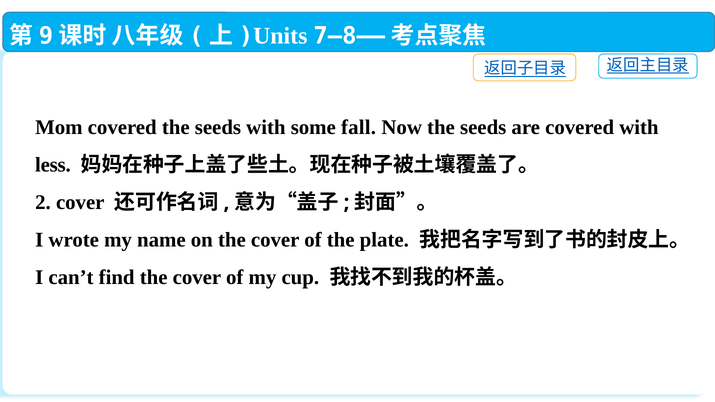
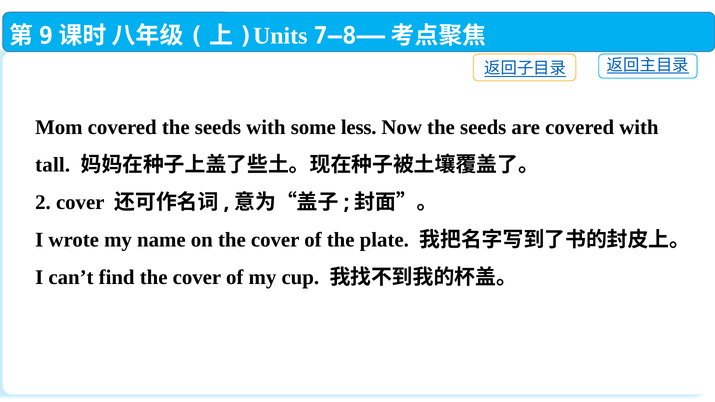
fall: fall -> less
less: less -> tall
